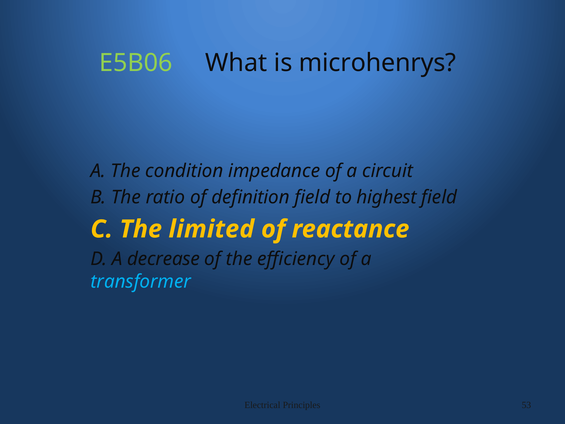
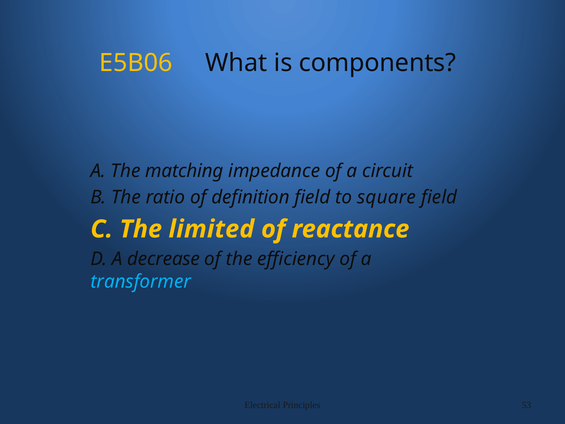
E5B06 colour: light green -> yellow
microhenrys: microhenrys -> components
condition: condition -> matching
highest: highest -> square
